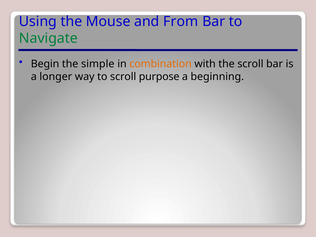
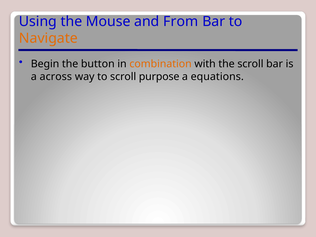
Navigate colour: green -> orange
simple: simple -> button
longer: longer -> across
beginning: beginning -> equations
